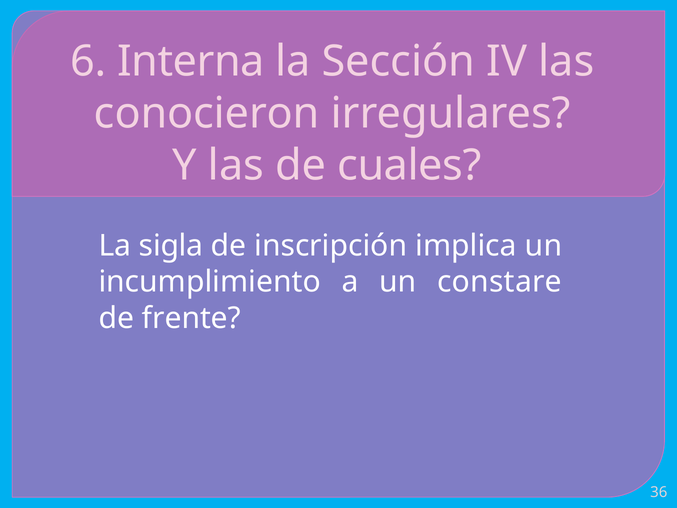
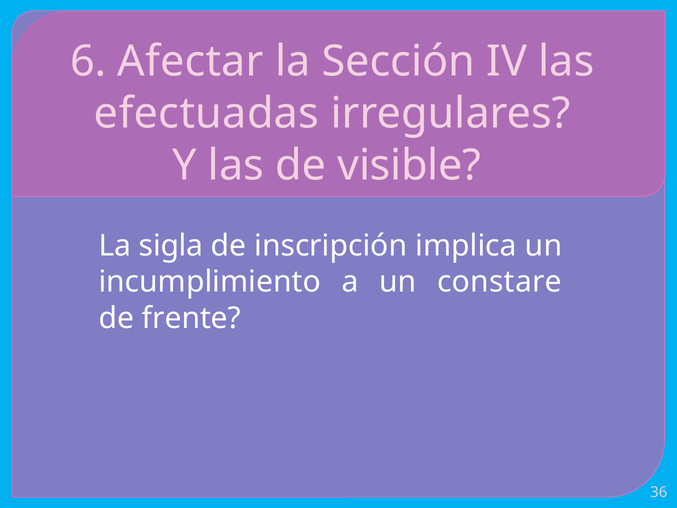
Interna: Interna -> Afectar
conocieron: conocieron -> efectuadas
cuales: cuales -> visible
